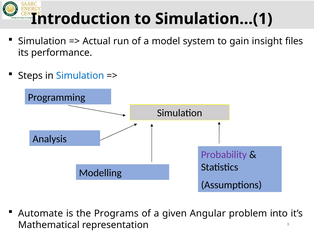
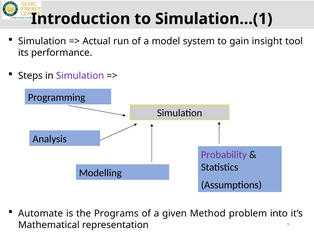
files: files -> tool
Simulation at (80, 76) colour: blue -> purple
Angular: Angular -> Method
